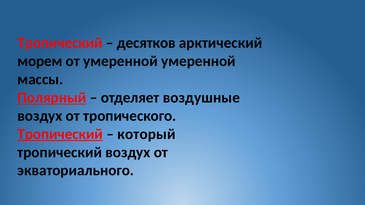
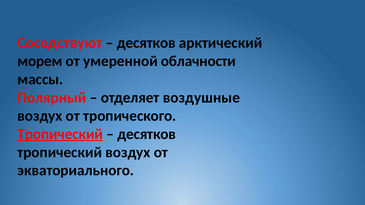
Тропический at (60, 43): Тропический -> Соседствуют
умеренной умеренной: умеренной -> облачности
Полярный underline: present -> none
который at (147, 134): который -> десятков
